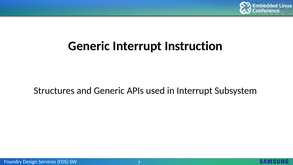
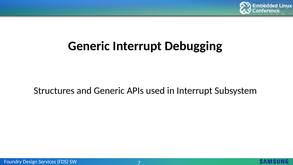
Instruction: Instruction -> Debugging
